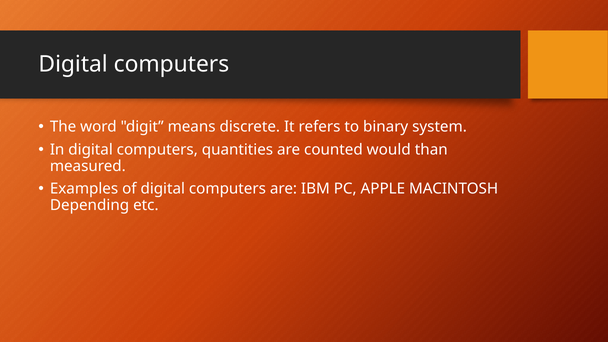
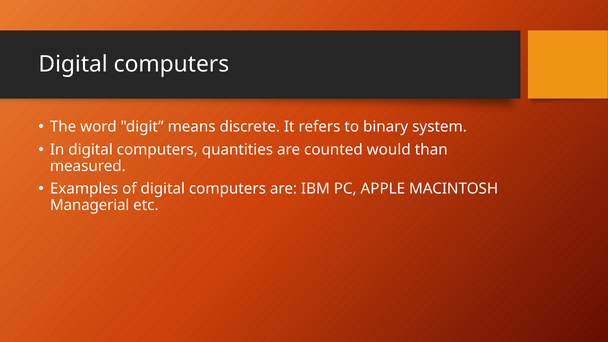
Depending: Depending -> Managerial
